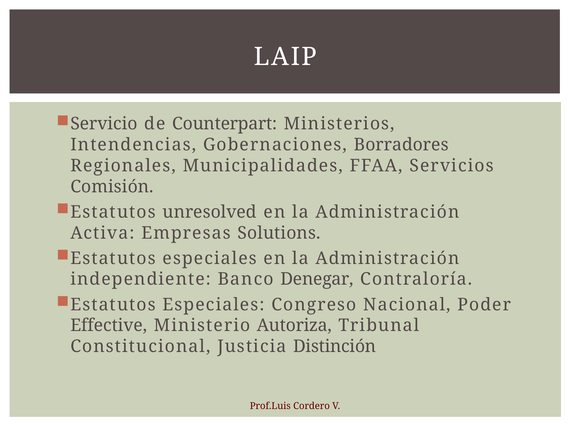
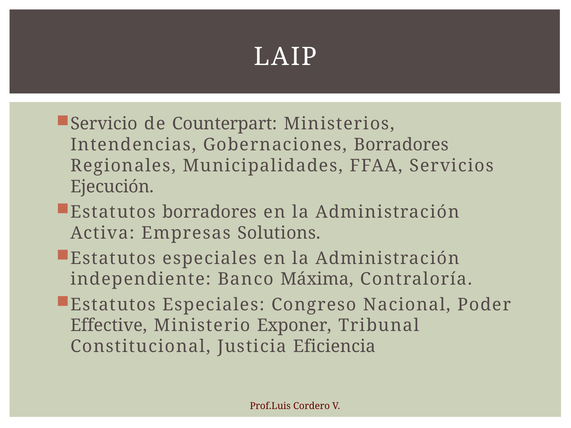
Comisión: Comisión -> Ejecución
Estatutos unresolved: unresolved -> borradores
Denegar: Denegar -> Máxima
Autoriza: Autoriza -> Exponer
Distinción: Distinción -> Eficiencia
